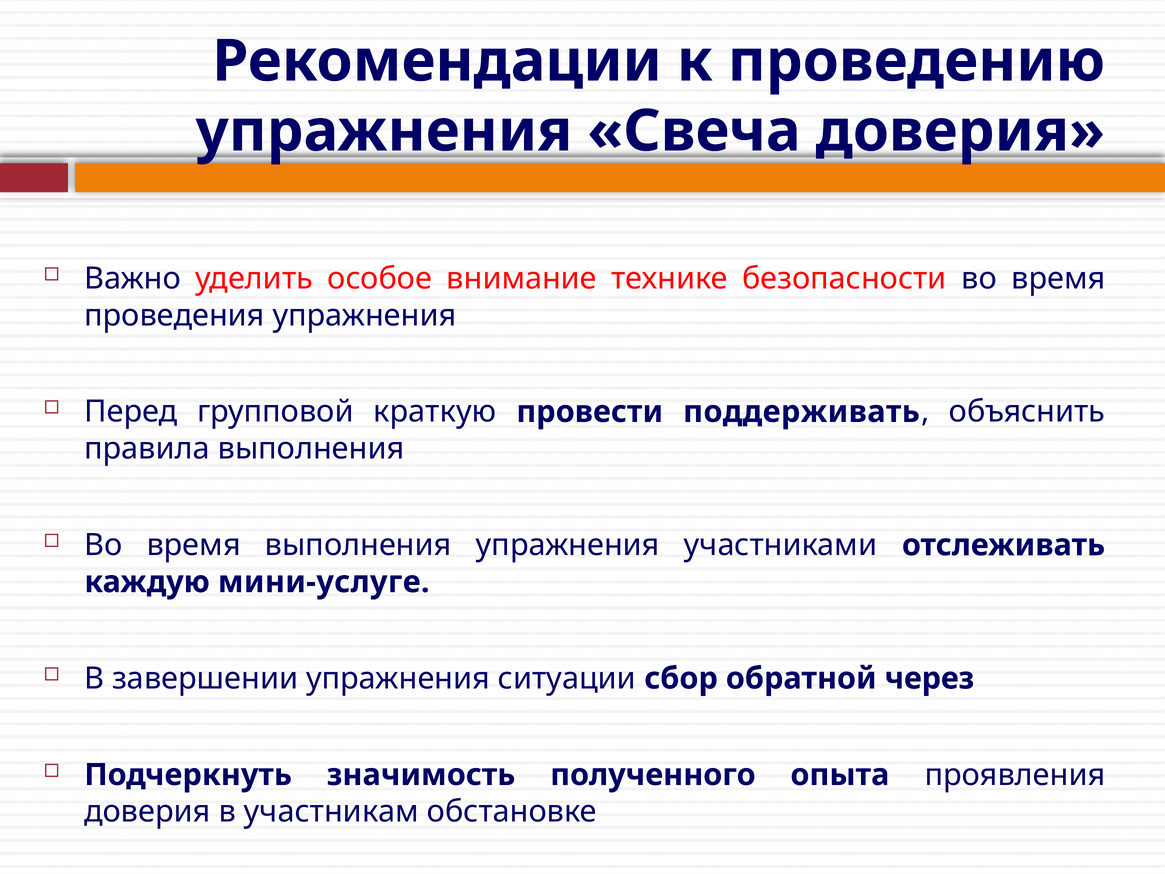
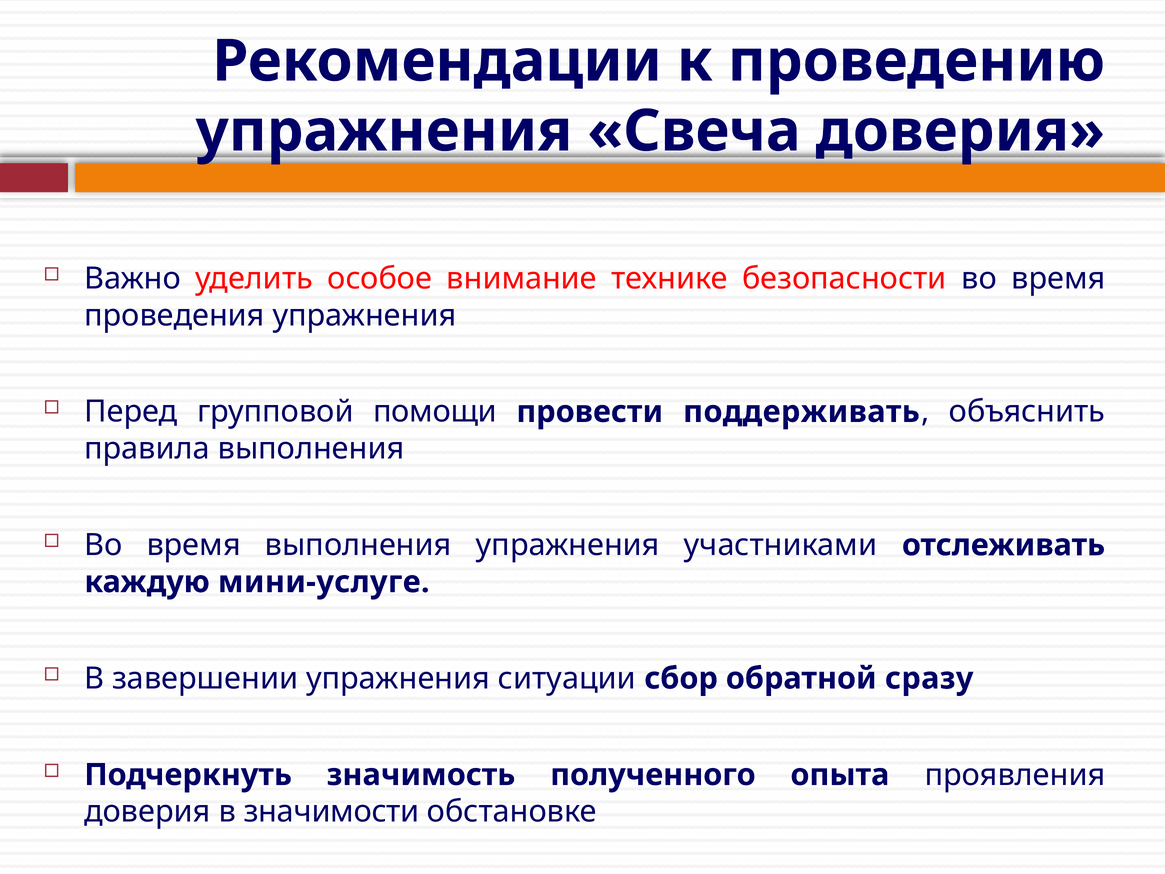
краткую: краткую -> помощи
через: через -> сразу
участникам: участникам -> значимости
